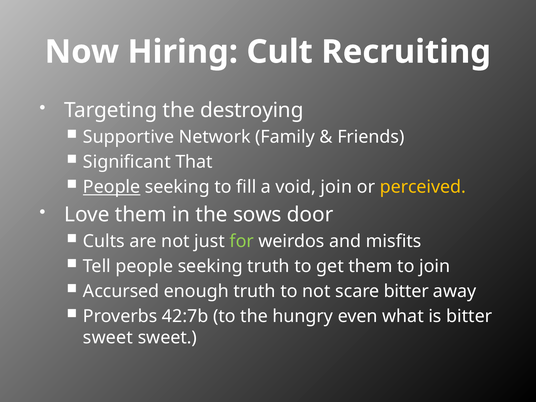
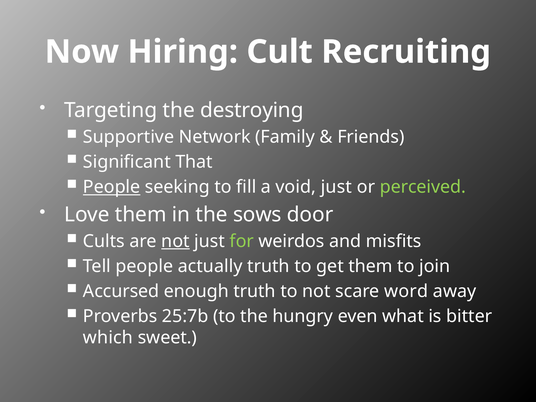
void join: join -> just
perceived colour: yellow -> light green
not at (175, 241) underline: none -> present
Tell people seeking: seeking -> actually
scare bitter: bitter -> word
42:7b: 42:7b -> 25:7b
sweet at (108, 338): sweet -> which
